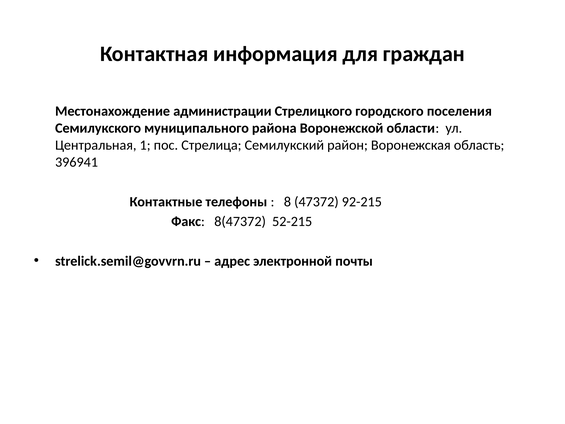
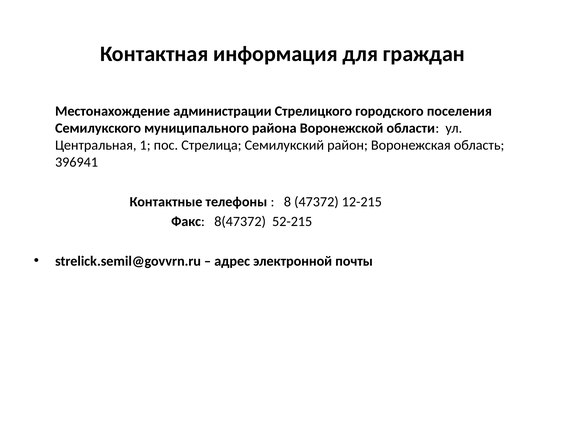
92-215: 92-215 -> 12-215
